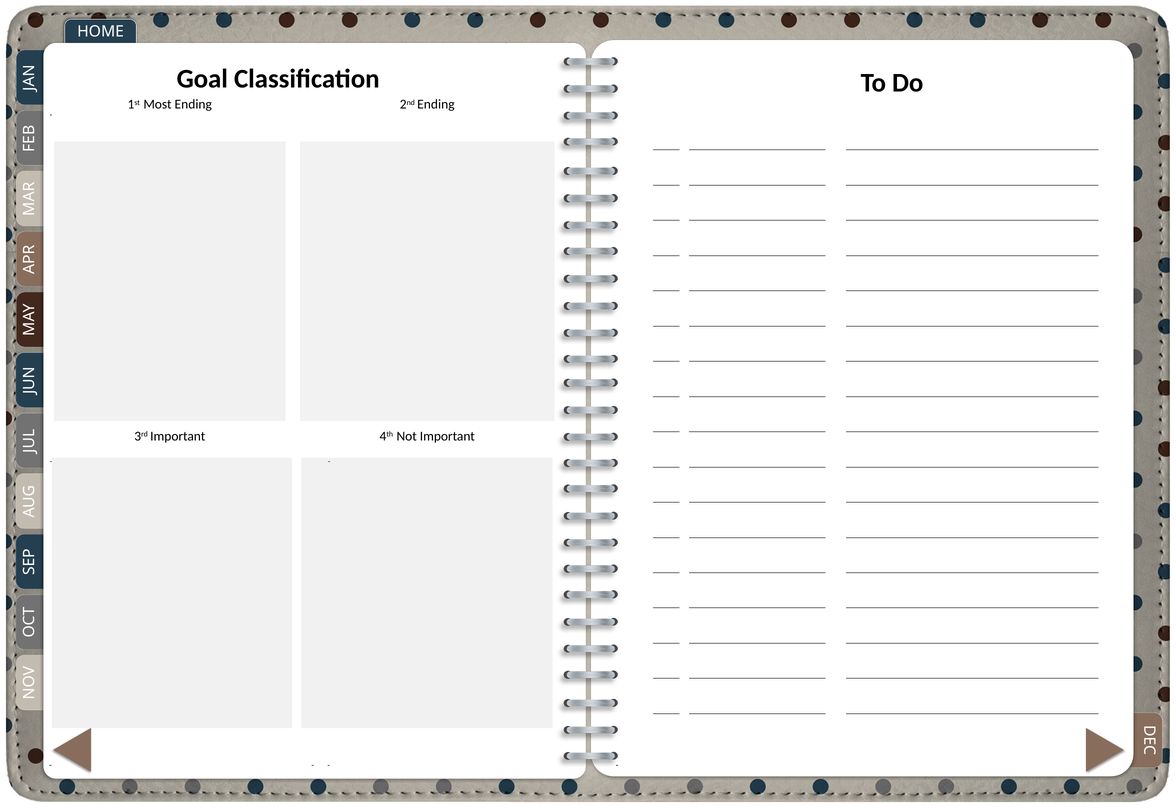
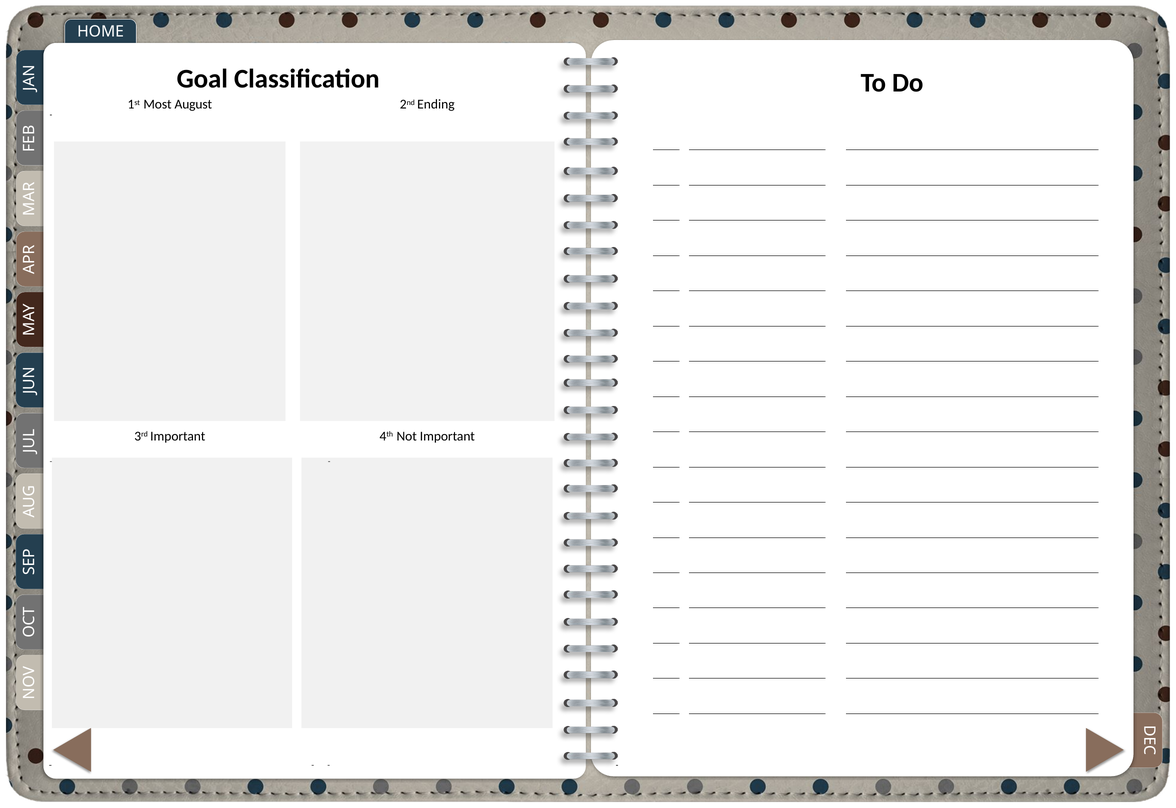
Most Ending: Ending -> August
